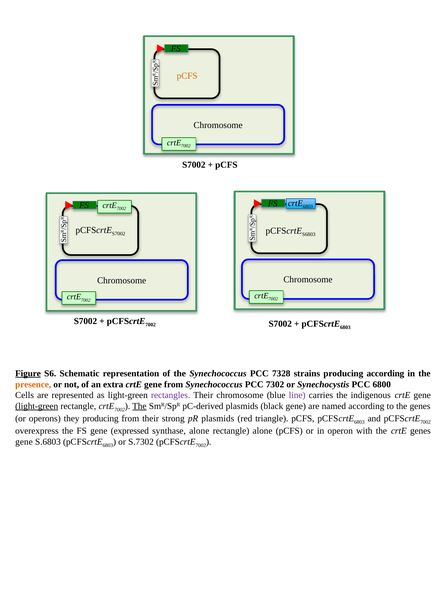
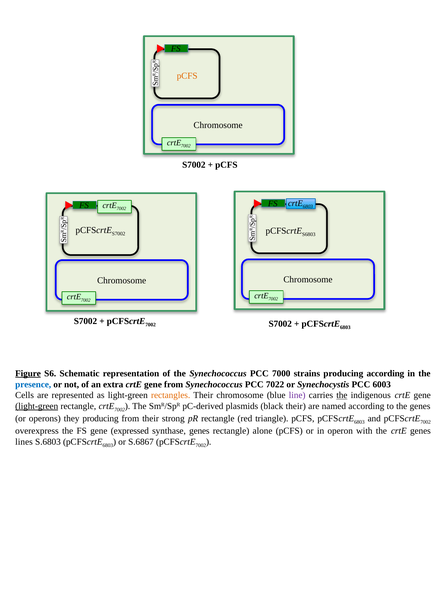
7328: 7328 -> 7000
presence colour: orange -> blue
7302: 7302 -> 7022
6800: 6800 -> 6003
rectangles colour: purple -> orange
the at (342, 395) underline: none -> present
The at (139, 406) underline: present -> none
black gene: gene -> their
pR plasmids: plasmids -> rectangle
synthase alone: alone -> genes
gene at (24, 442): gene -> lines
S.7302: S.7302 -> S.6867
